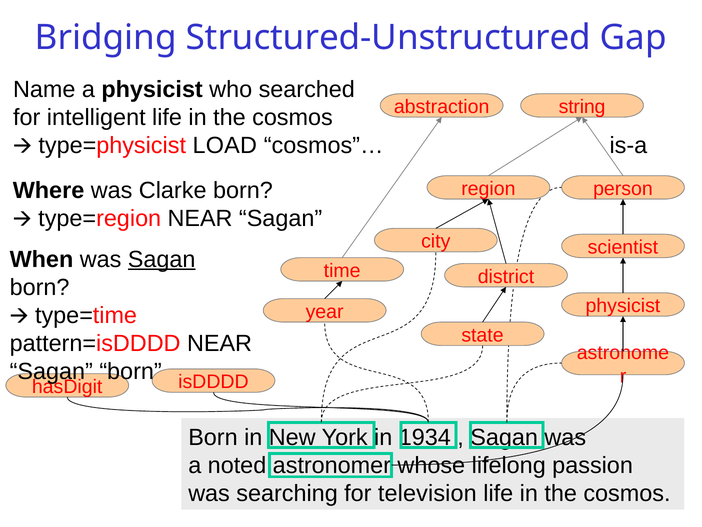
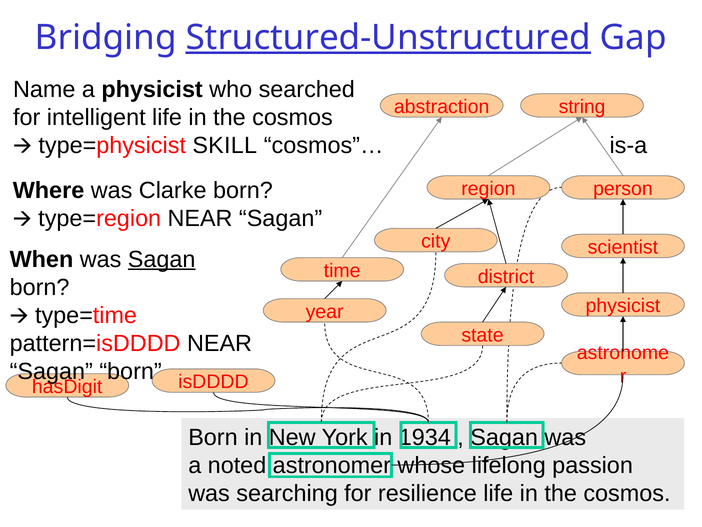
Structured-Unstructured underline: none -> present
LOAD: LOAD -> SKILL
television: television -> resilience
